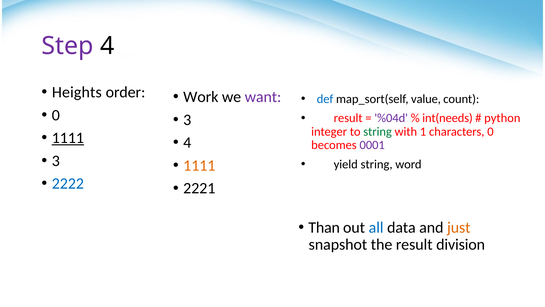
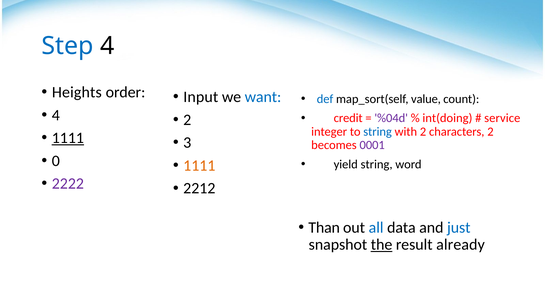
Step colour: purple -> blue
Work: Work -> Input
want colour: purple -> blue
0 at (56, 115): 0 -> 4
3 at (187, 120): 3 -> 2
result at (348, 118): result -> credit
int(needs: int(needs -> int(doing
python: python -> service
string at (378, 131) colour: green -> blue
with 1: 1 -> 2
characters 0: 0 -> 2
4 at (187, 142): 4 -> 3
3 at (56, 161): 3 -> 0
2222 colour: blue -> purple
2221: 2221 -> 2212
just colour: orange -> blue
the underline: none -> present
division: division -> already
